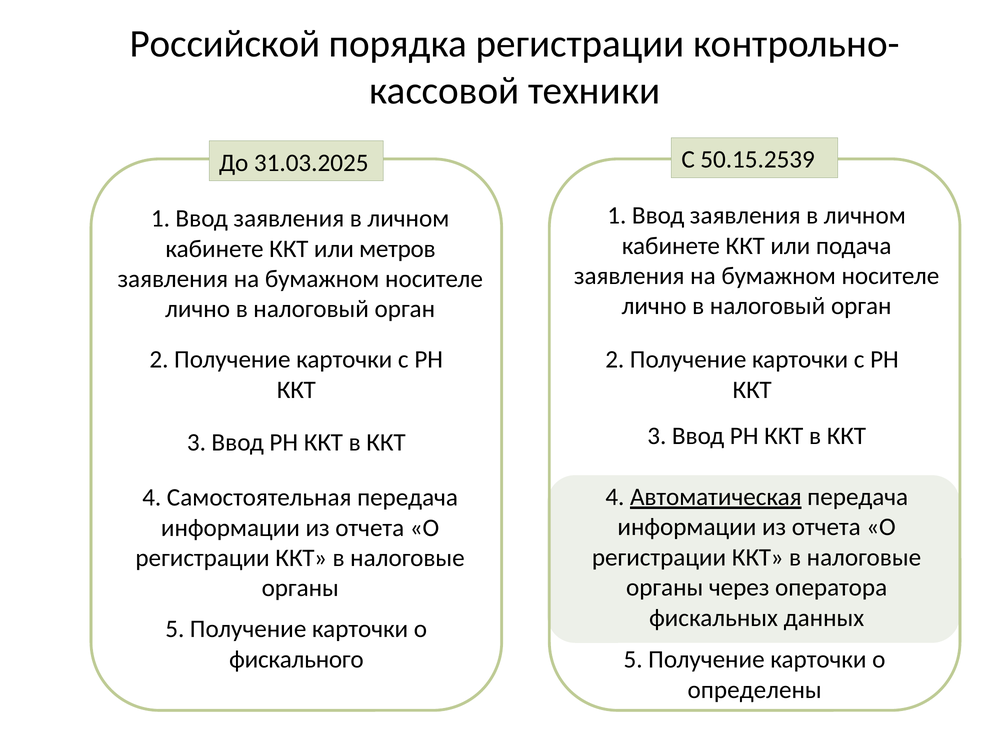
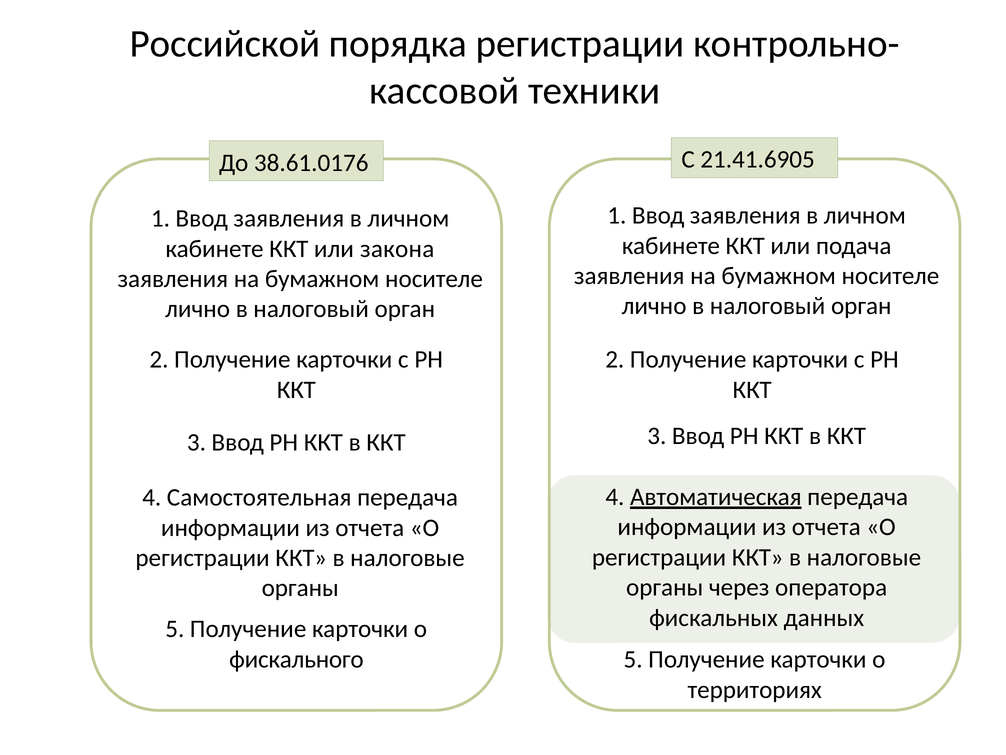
50.15.2539: 50.15.2539 -> 21.41.6905
31.03.2025: 31.03.2025 -> 38.61.0176
метров: метров -> закона
определены: определены -> территориях
